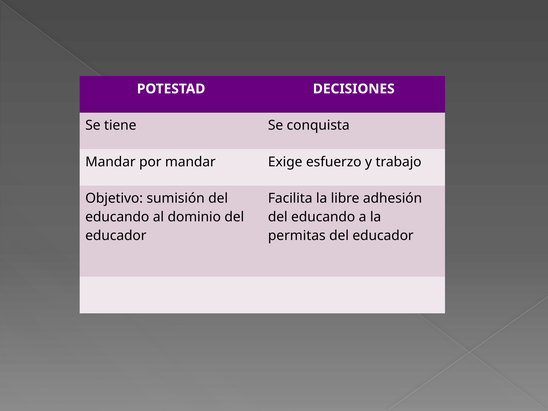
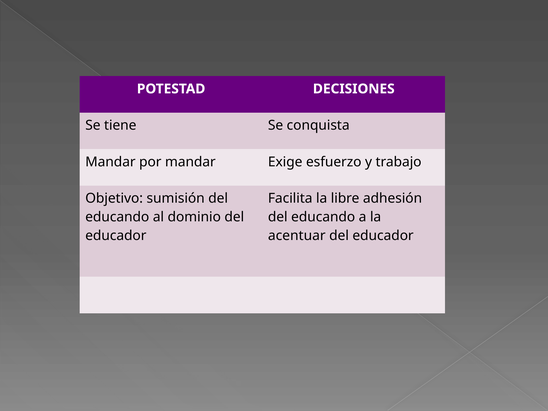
permitas: permitas -> acentuar
